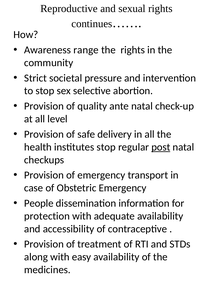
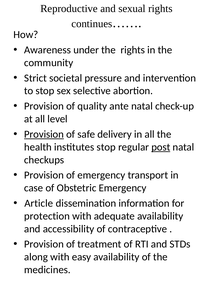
range: range -> under
Provision at (44, 134) underline: none -> present
People: People -> Article
